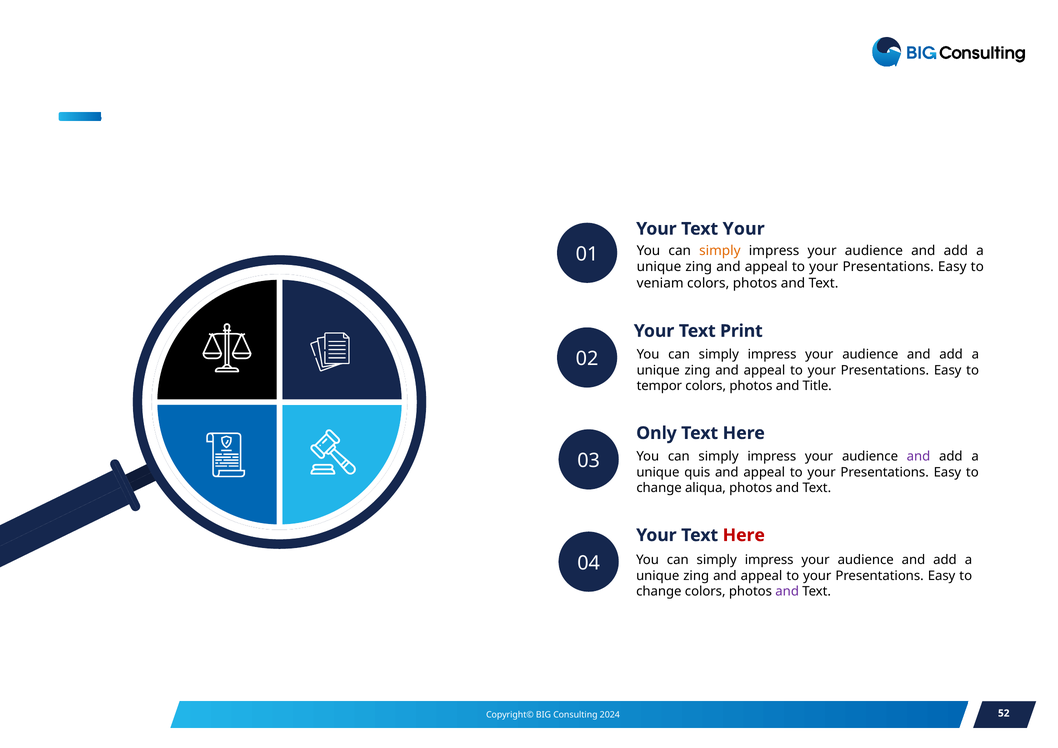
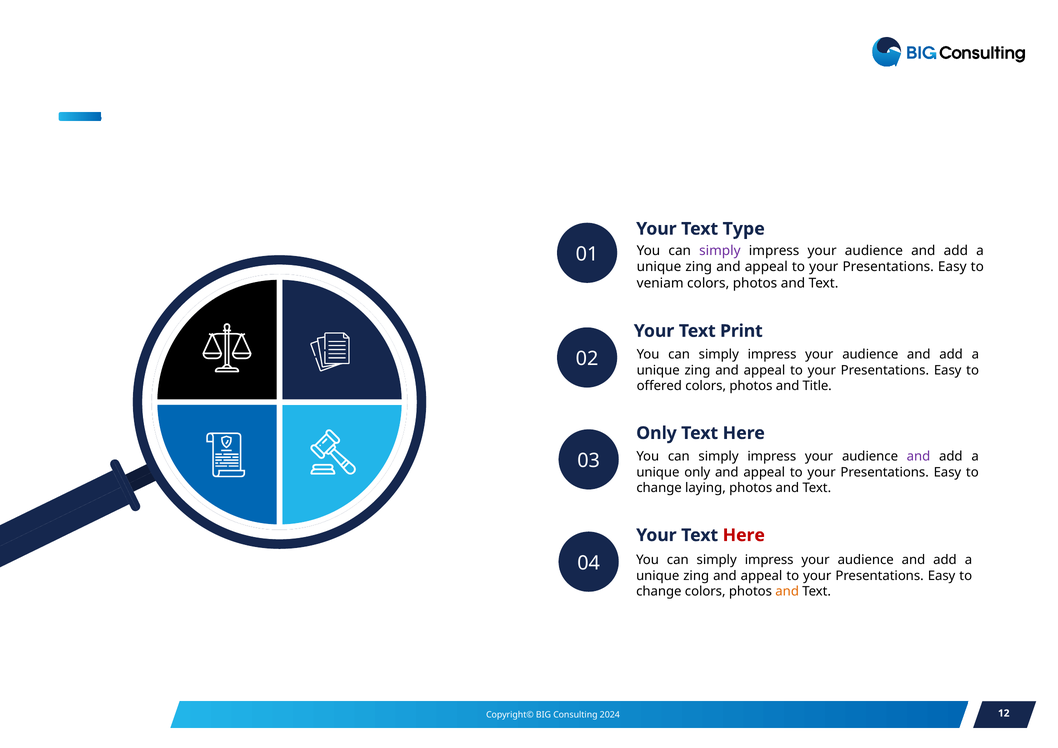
Your Text Your: Your -> Type
simply at (720, 251) colour: orange -> purple
tempor: tempor -> offered
unique quis: quis -> only
aliqua: aliqua -> laying
and at (787, 592) colour: purple -> orange
52: 52 -> 12
